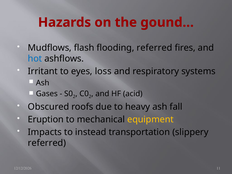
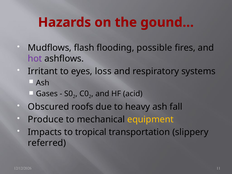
flooding referred: referred -> possible
hot colour: blue -> purple
Eruption: Eruption -> Produce
instead: instead -> tropical
